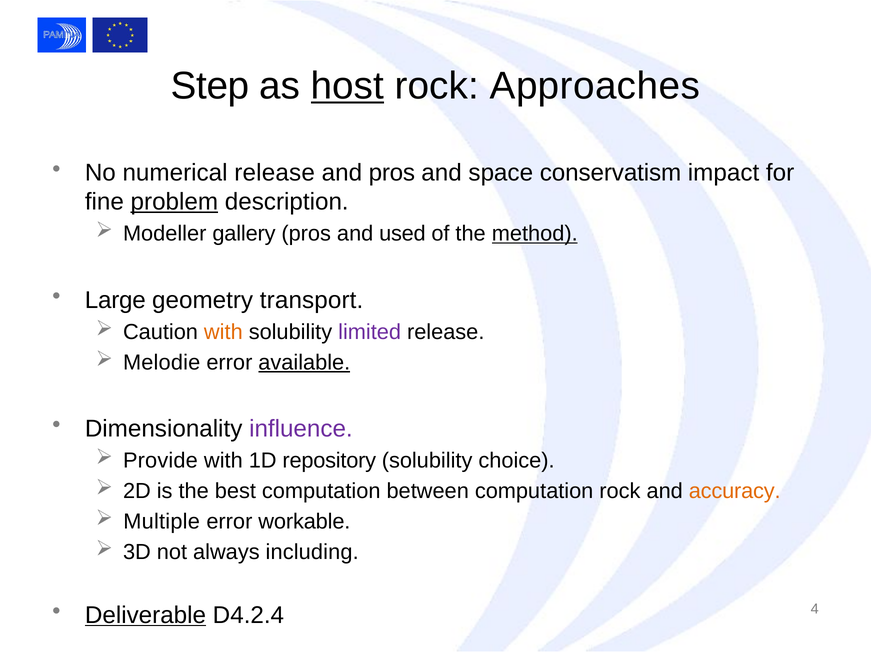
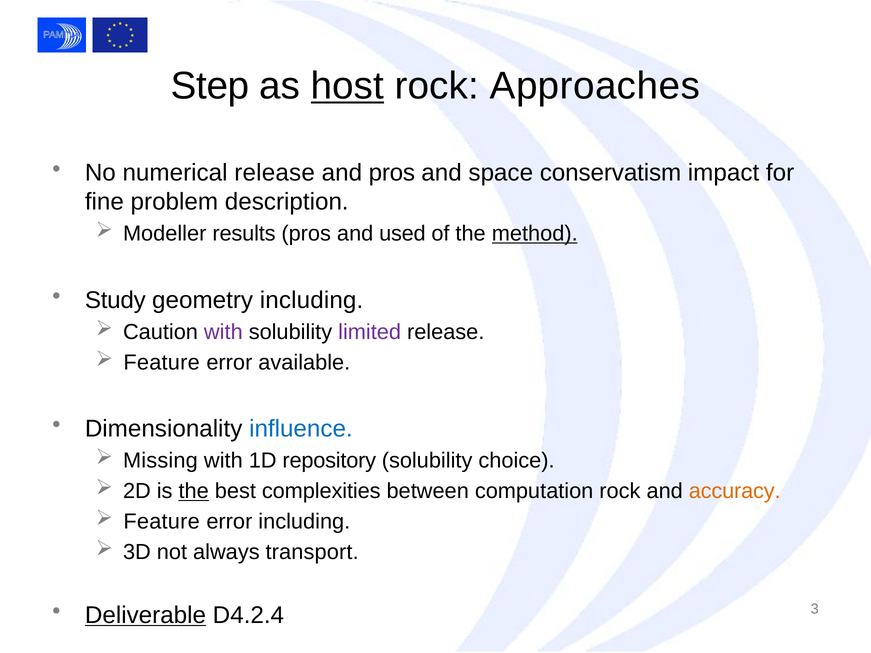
problem underline: present -> none
gallery: gallery -> results
Large: Large -> Study
geometry transport: transport -> including
with at (223, 332) colour: orange -> purple
Melodie at (162, 363): Melodie -> Feature
available underline: present -> none
influence colour: purple -> blue
Provide: Provide -> Missing
the at (194, 491) underline: none -> present
best computation: computation -> complexities
Multiple at (162, 522): Multiple -> Feature
error workable: workable -> including
including: including -> transport
4: 4 -> 3
